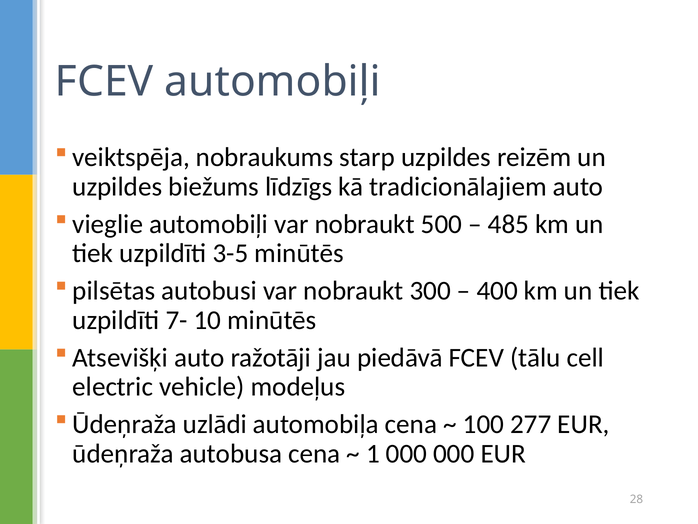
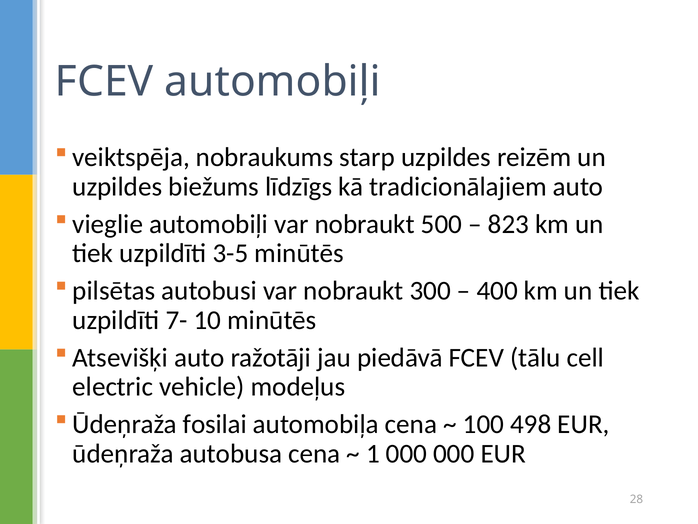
485: 485 -> 823
uzlādi: uzlādi -> fosilai
277: 277 -> 498
